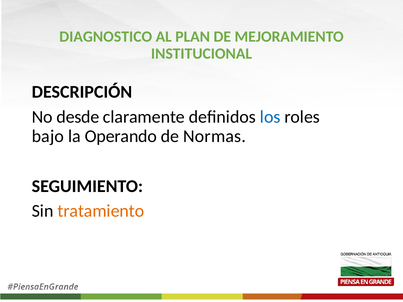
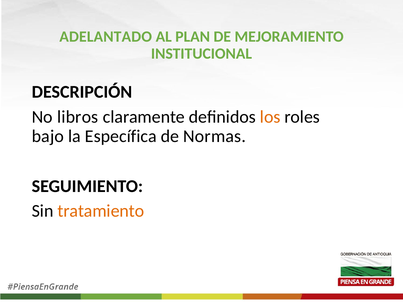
DIAGNOSTICO: DIAGNOSTICO -> ADELANTADO
desde: desde -> libros
los colour: blue -> orange
Operando: Operando -> Específica
